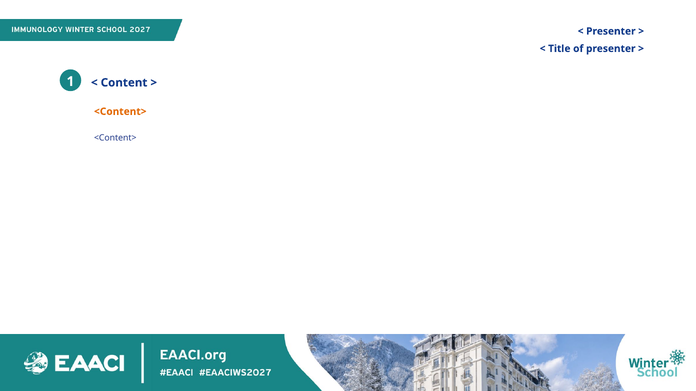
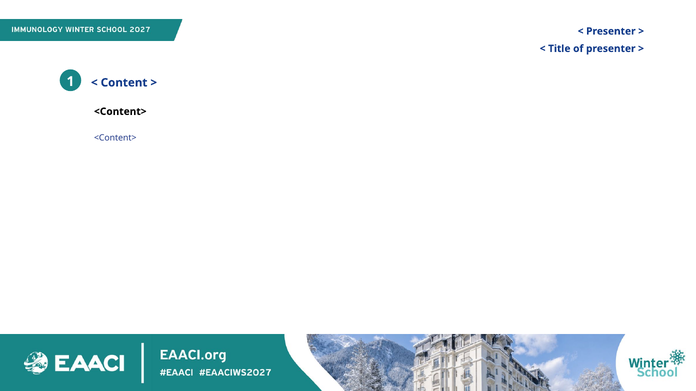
<Content> at (120, 112) colour: orange -> black
